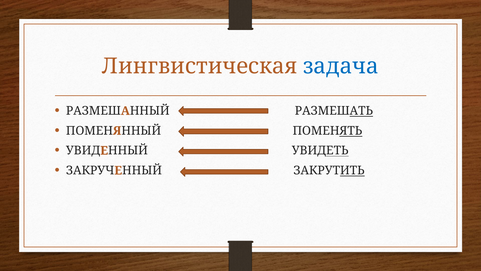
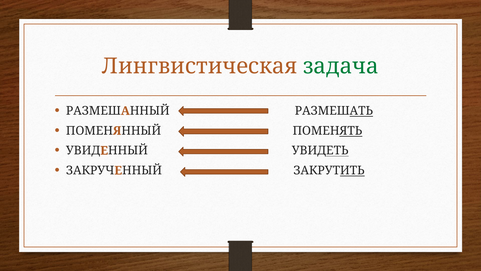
задача colour: blue -> green
